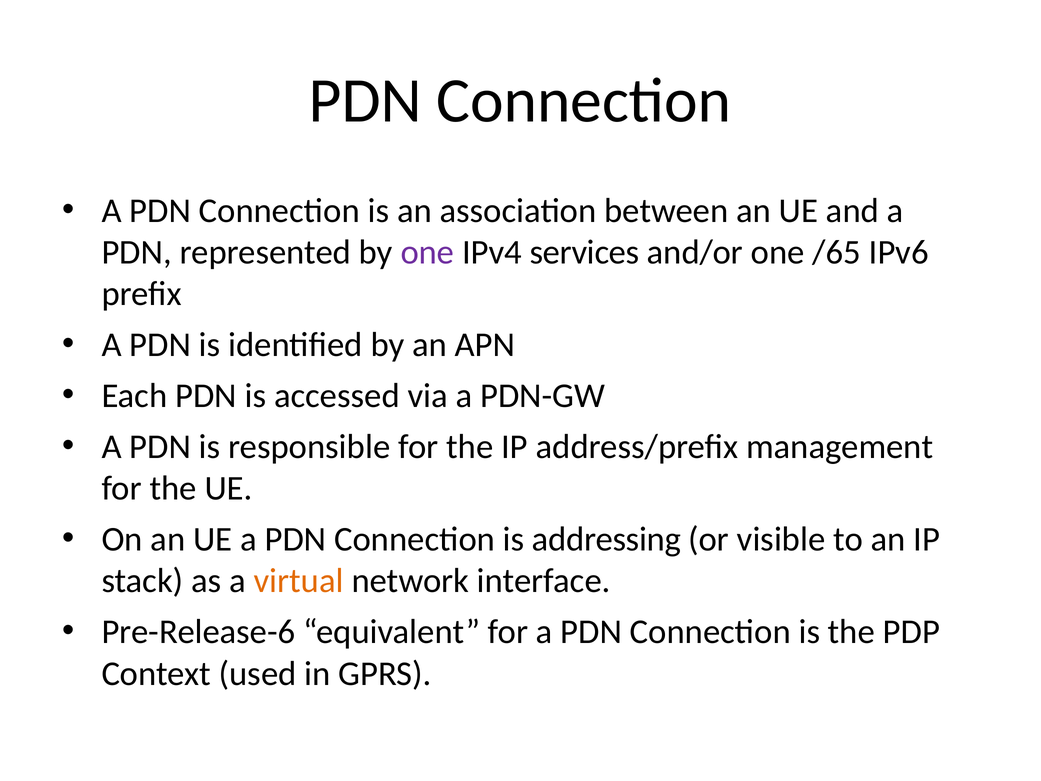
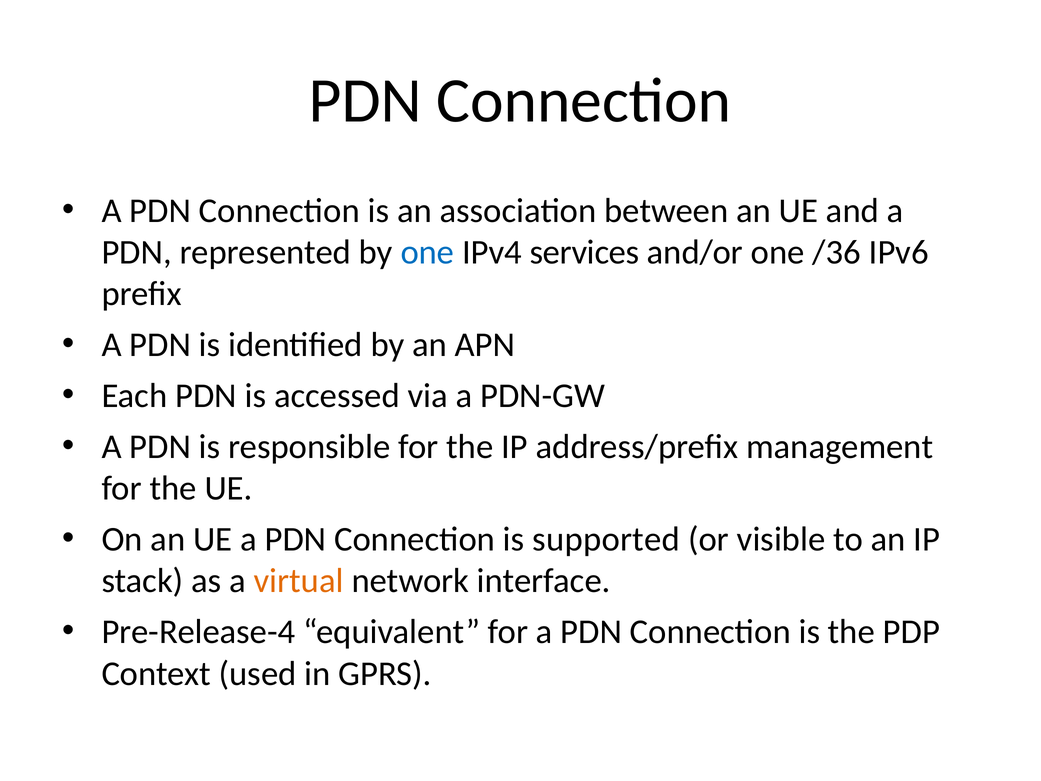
one at (427, 252) colour: purple -> blue
/65: /65 -> /36
addressing: addressing -> supported
Pre-Release-6: Pre-Release-6 -> Pre-Release-4
